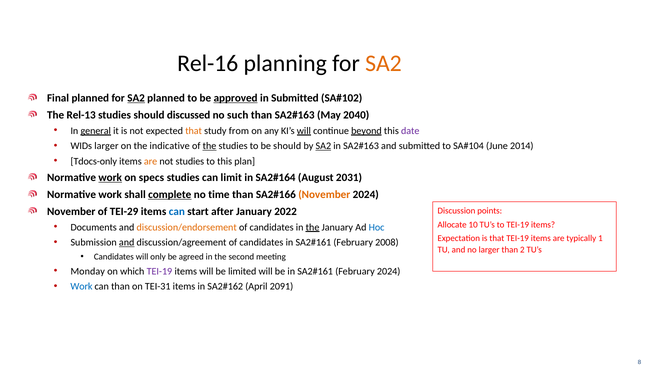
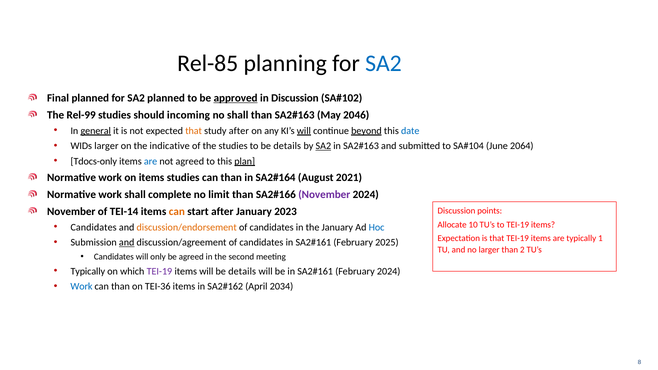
Rel-16: Rel-16 -> Rel-85
SA2 at (383, 63) colour: orange -> blue
SA2 at (136, 98) underline: present -> none
in Submitted: Submitted -> Discussion
Rel-13: Rel-13 -> Rel-99
discussed: discussed -> incoming
no such: such -> shall
2040: 2040 -> 2046
study from: from -> after
date colour: purple -> blue
the at (209, 146) underline: present -> none
to be should: should -> details
2014: 2014 -> 2064
are at (151, 161) colour: orange -> blue
not studies: studies -> agreed
plan underline: none -> present
work at (110, 178) underline: present -> none
on specs: specs -> items
studies can limit: limit -> than
2031: 2031 -> 2021
complete underline: present -> none
time: time -> limit
November at (324, 195) colour: orange -> purple
TEI-29: TEI-29 -> TEI-14
can at (177, 211) colour: blue -> orange
2022: 2022 -> 2023
Documents at (94, 227): Documents -> Candidates
the at (313, 227) underline: present -> none
2008: 2008 -> 2025
Monday at (88, 271): Monday -> Typically
will be limited: limited -> details
TEI-31: TEI-31 -> TEI-36
2091: 2091 -> 2034
